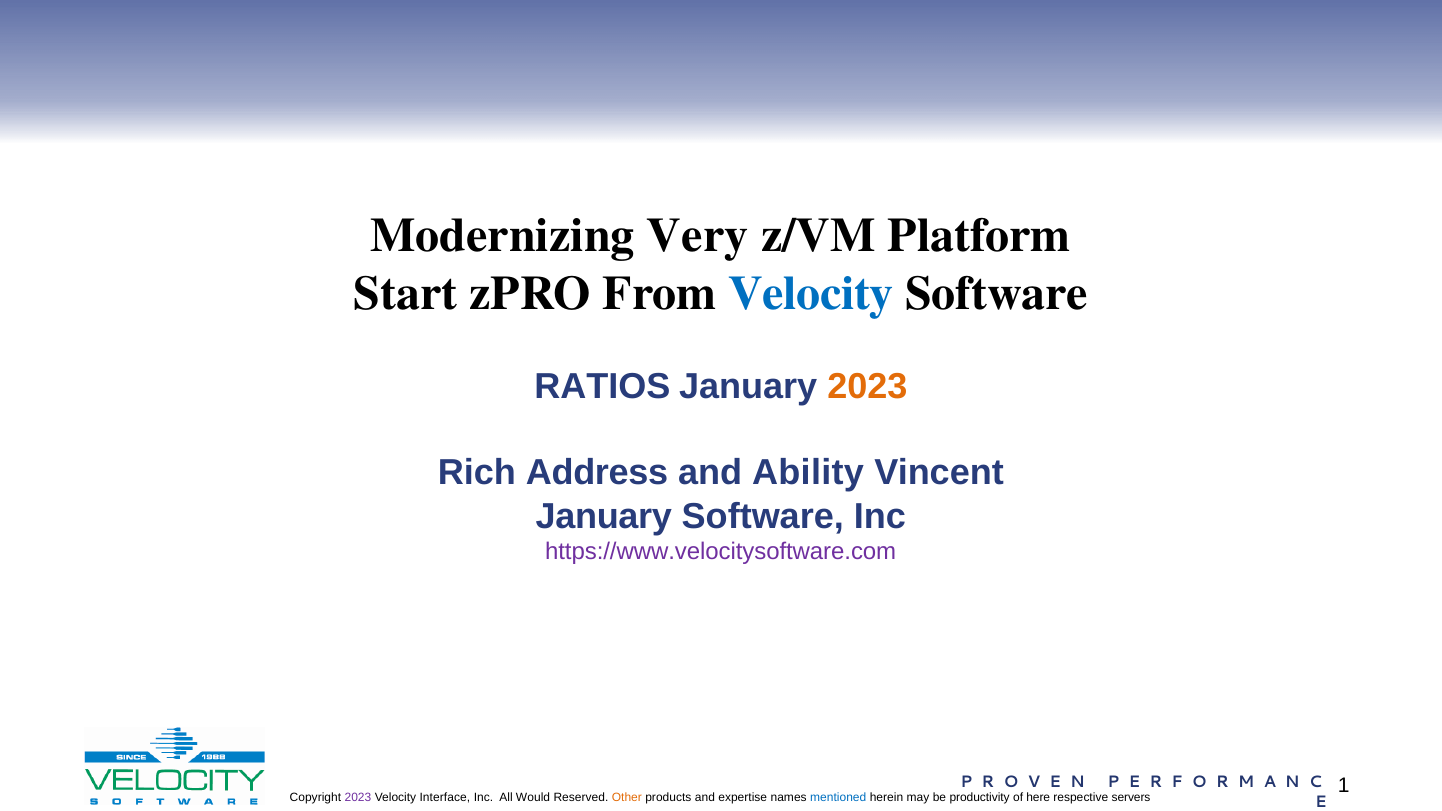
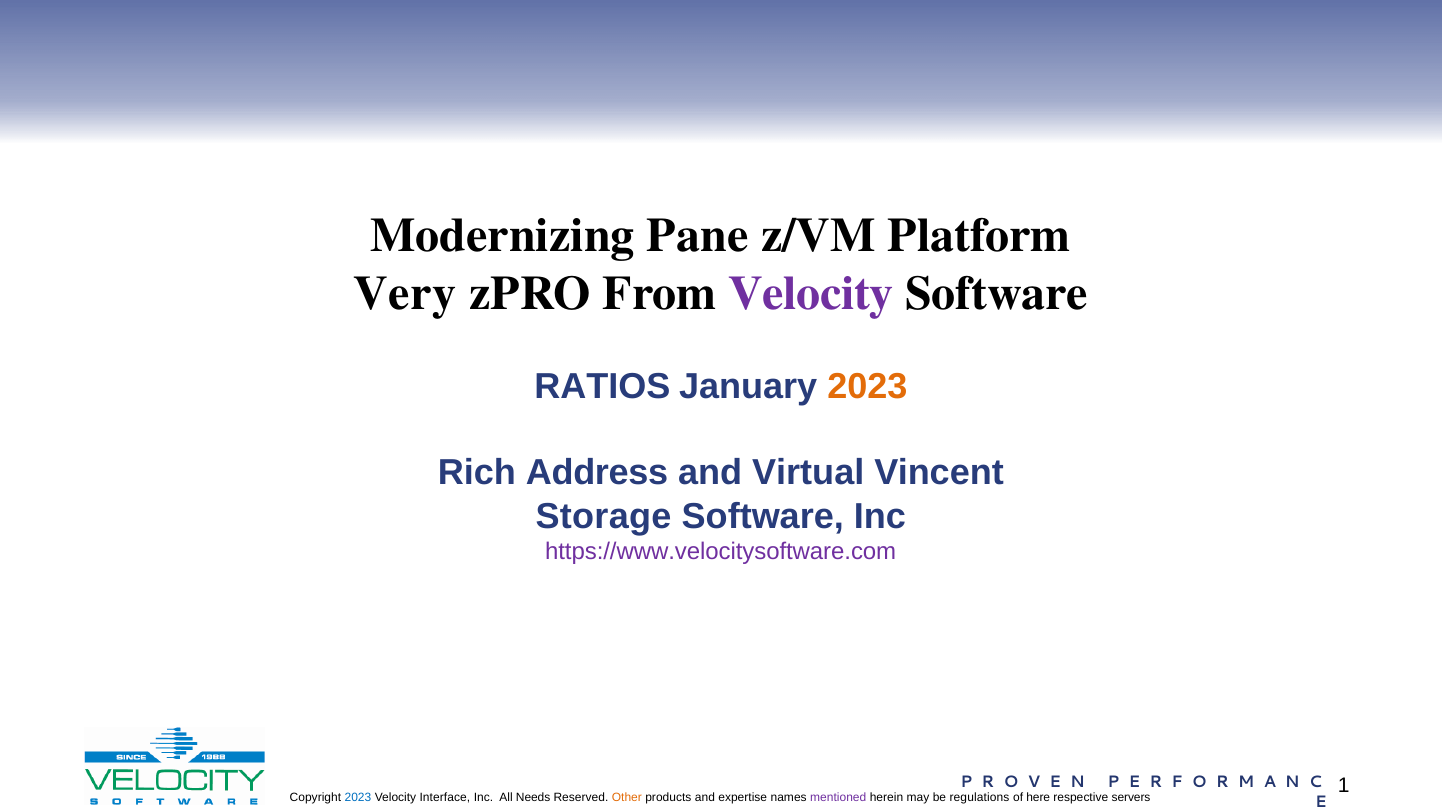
Very: Very -> Pane
Start: Start -> Very
Velocity at (811, 294) colour: blue -> purple
Ability: Ability -> Virtual
January at (604, 516): January -> Storage
2023 at (358, 797) colour: purple -> blue
Would: Would -> Needs
mentioned colour: blue -> purple
productivity: productivity -> regulations
